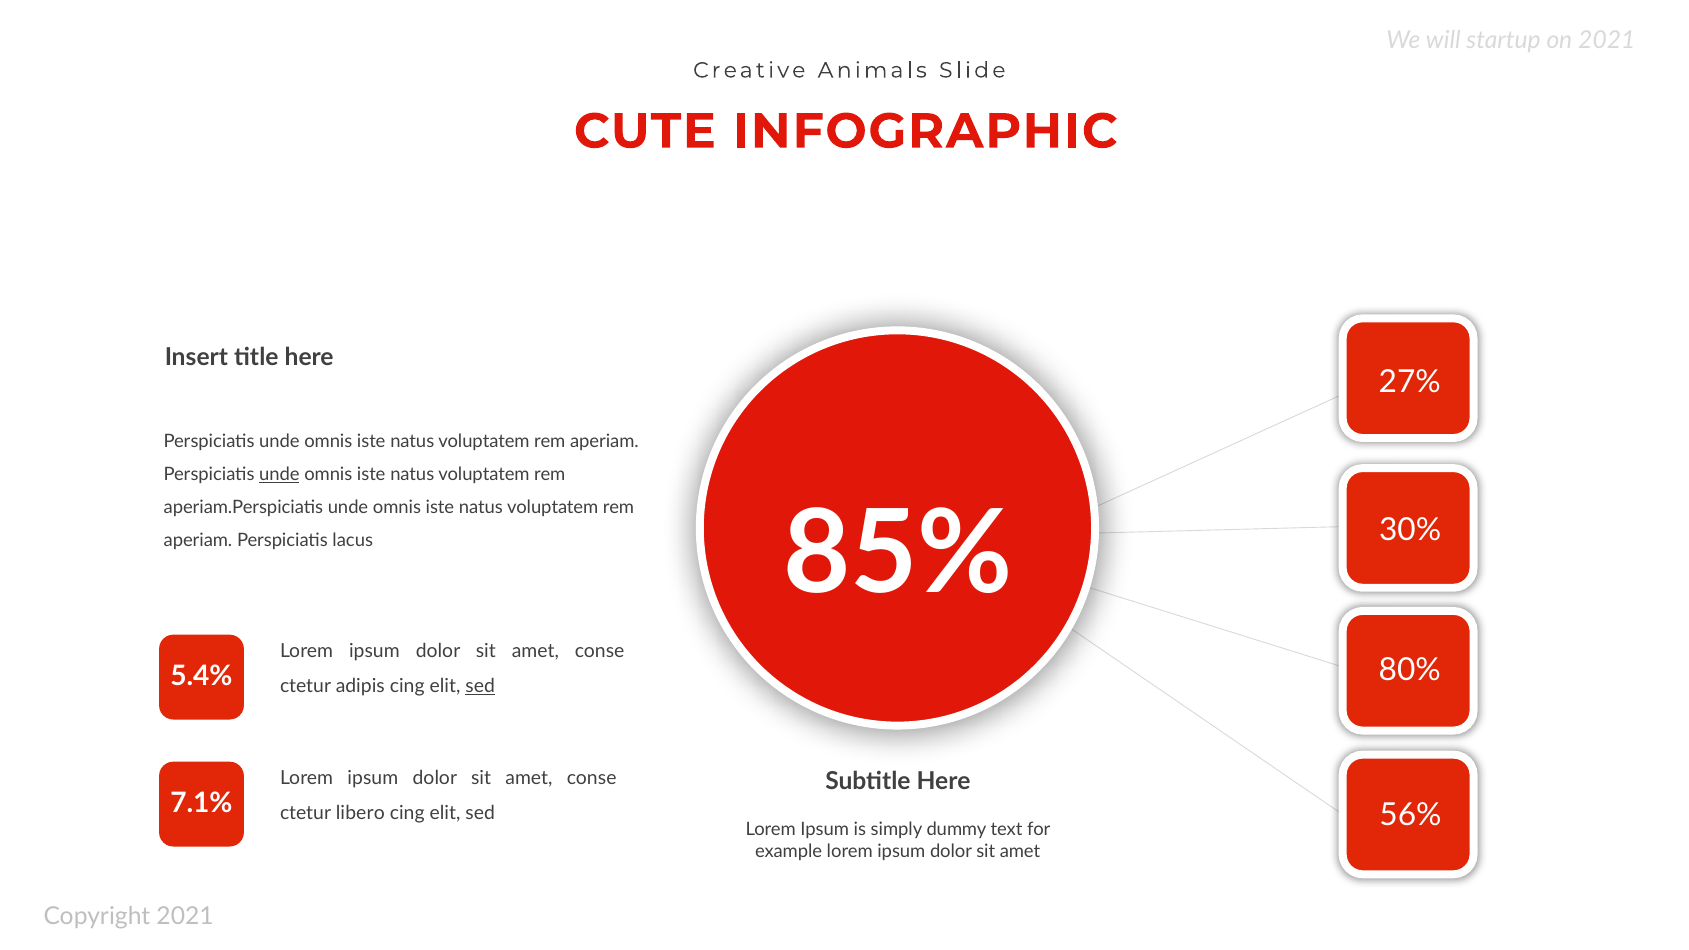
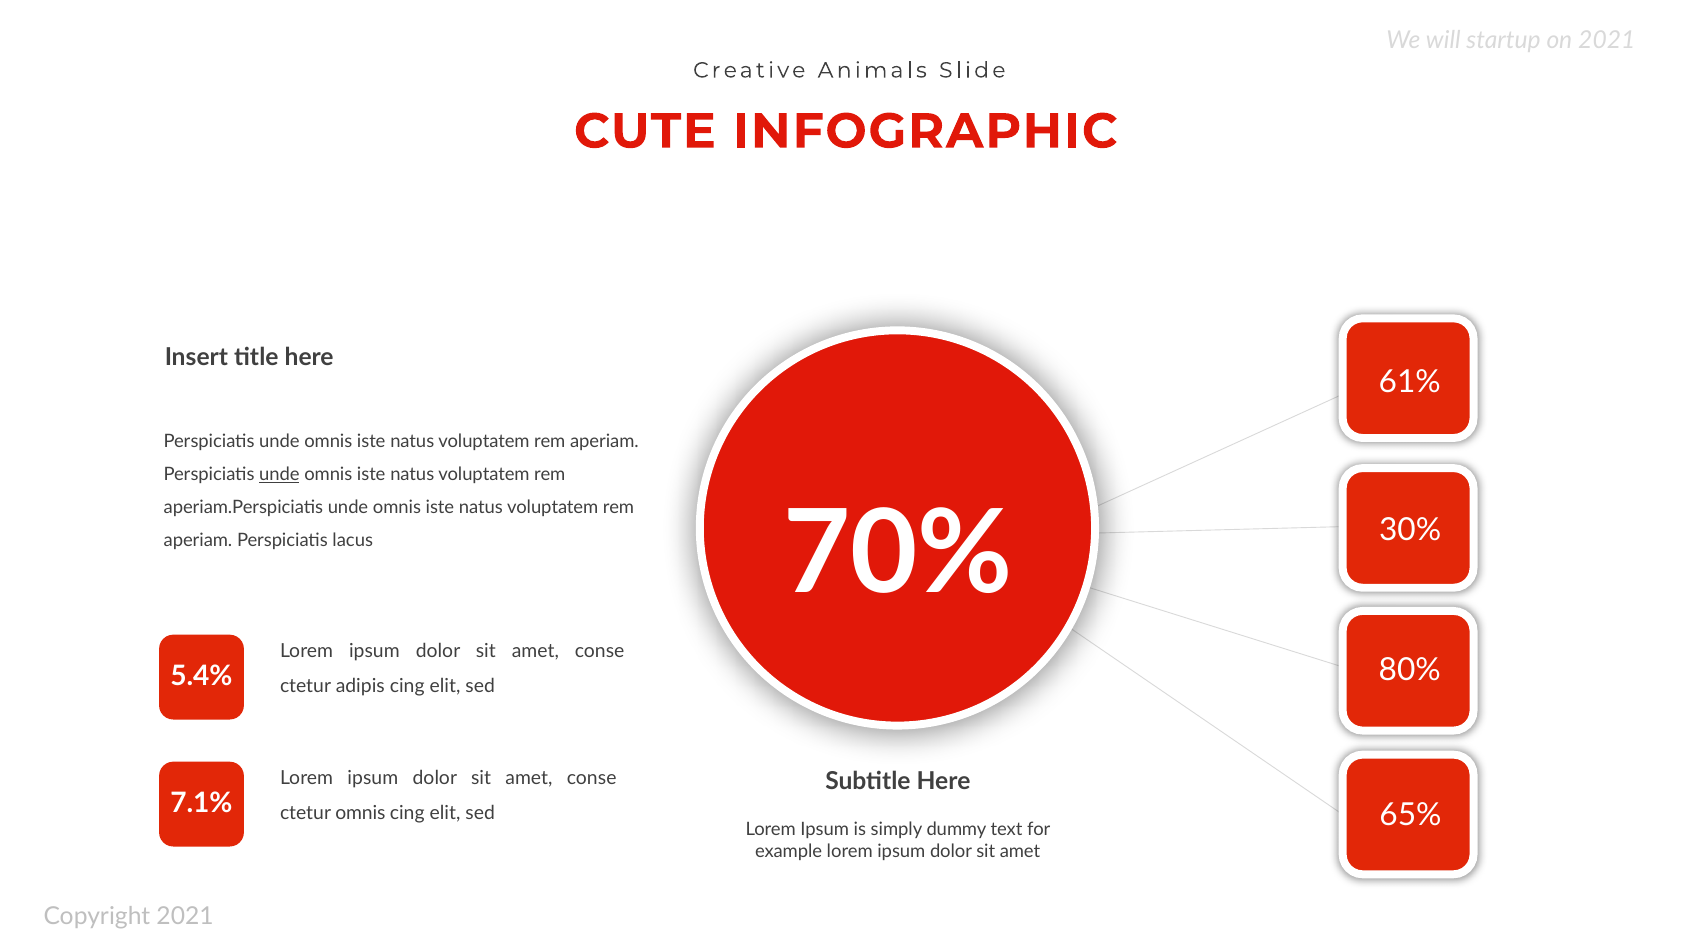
27%: 27% -> 61%
85%: 85% -> 70%
sed at (480, 686) underline: present -> none
56%: 56% -> 65%
ctetur libero: libero -> omnis
